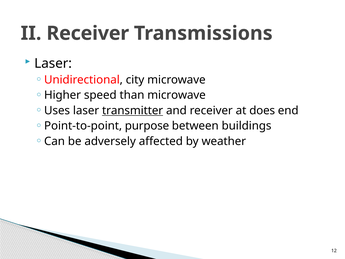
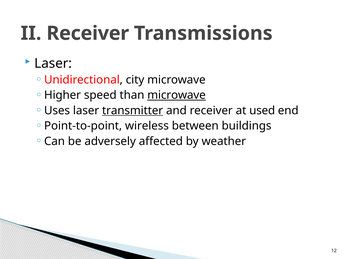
microwave at (177, 95) underline: none -> present
does: does -> used
purpose: purpose -> wireless
